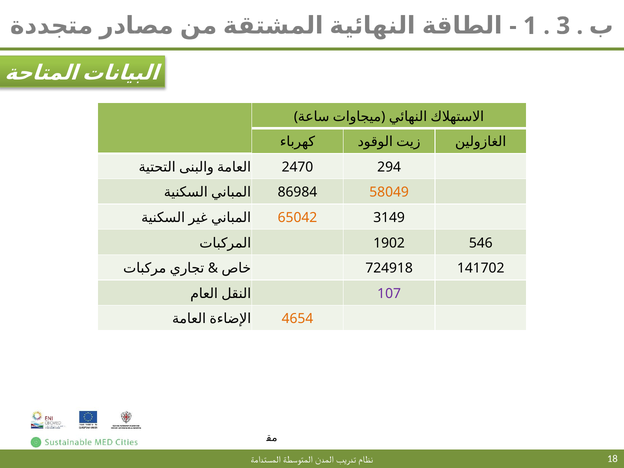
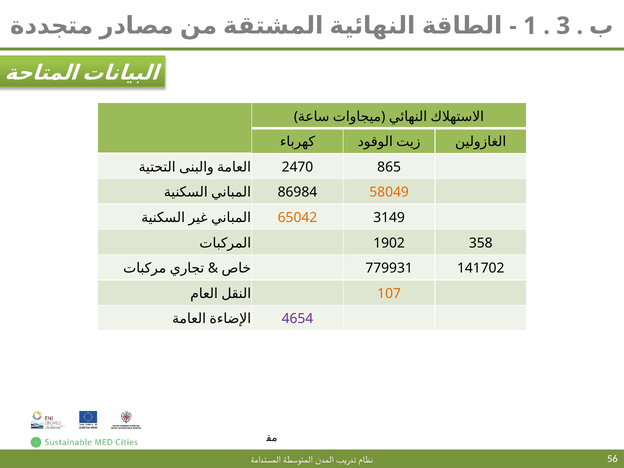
294: 294 -> 865
546: 546 -> 358
724918: 724918 -> 779931
107 colour: purple -> orange
4654 colour: orange -> purple
18: 18 -> 56
